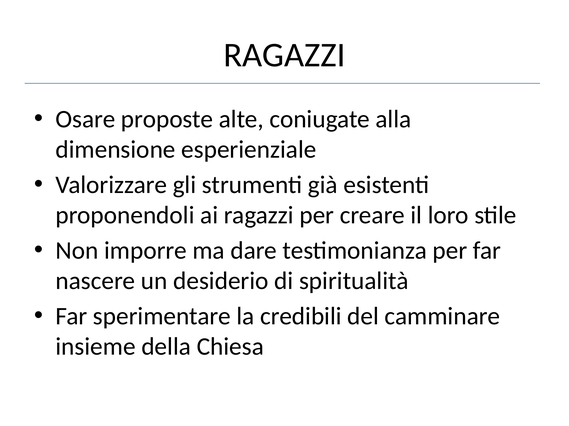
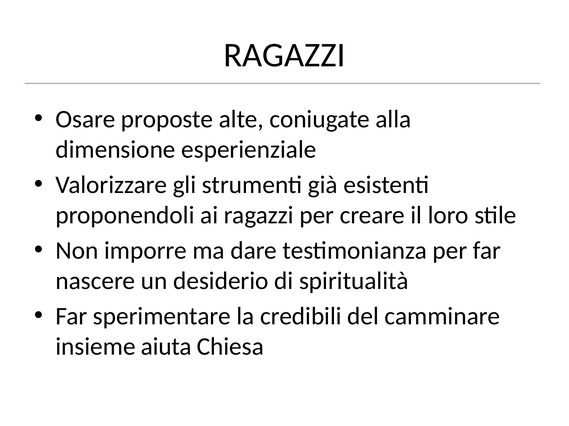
della: della -> aiuta
